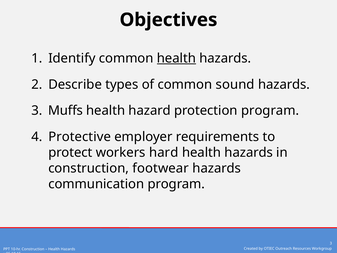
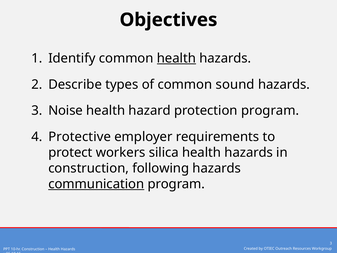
Muffs: Muffs -> Noise
hard: hard -> silica
footwear: footwear -> following
communication underline: none -> present
